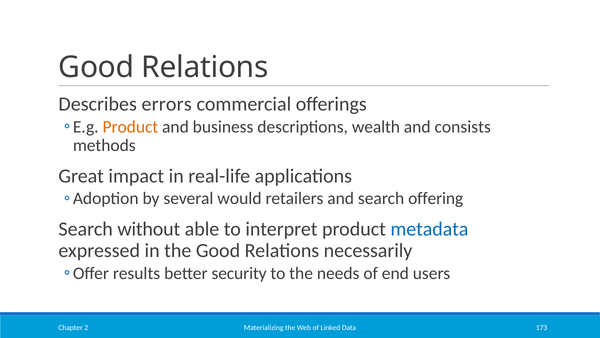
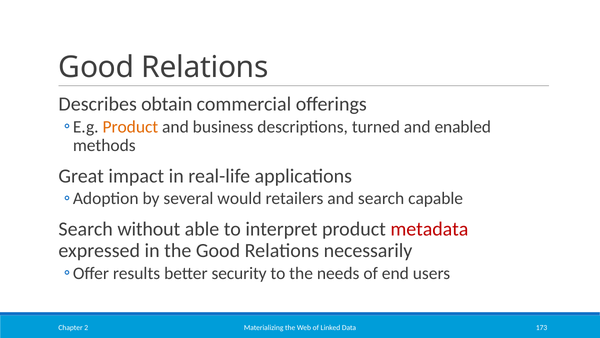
errors: errors -> obtain
wealth: wealth -> turned
consists: consists -> enabled
offering: offering -> capable
metadata colour: blue -> red
